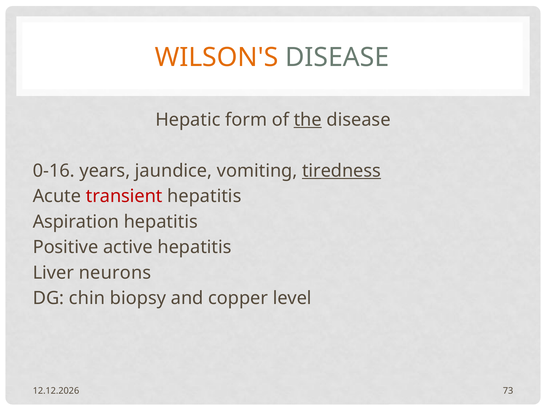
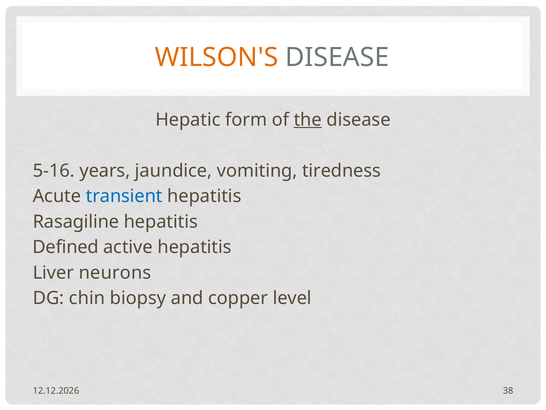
0-16: 0-16 -> 5-16
tiredness underline: present -> none
transient colour: red -> blue
Aspiration: Aspiration -> Rasagiline
Positive: Positive -> Defined
73: 73 -> 38
